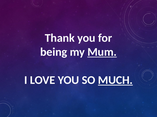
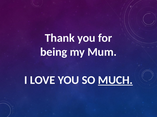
Mum underline: present -> none
